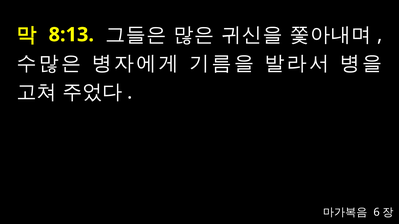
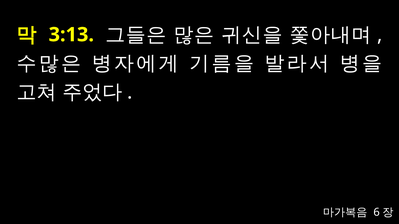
8:13: 8:13 -> 3:13
